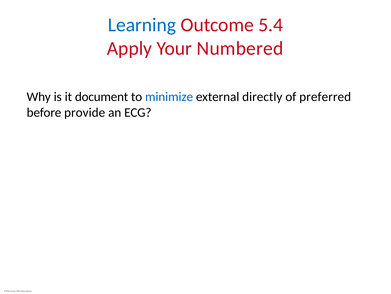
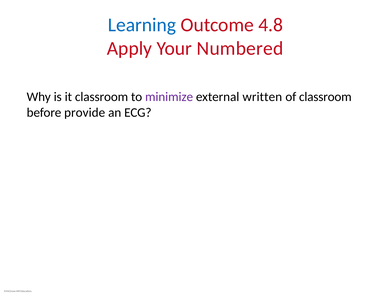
5.4: 5.4 -> 4.8
it document: document -> classroom
minimize colour: blue -> purple
directly: directly -> written
of preferred: preferred -> classroom
